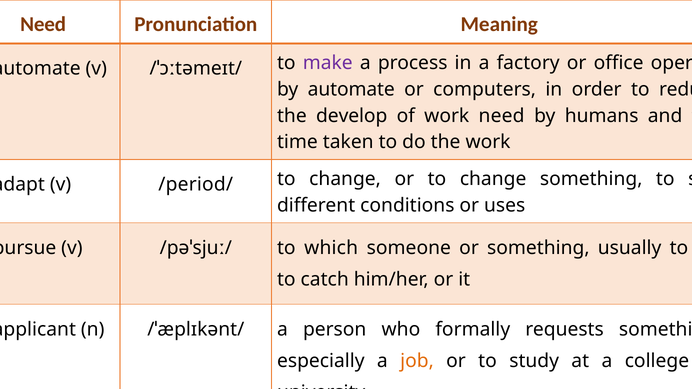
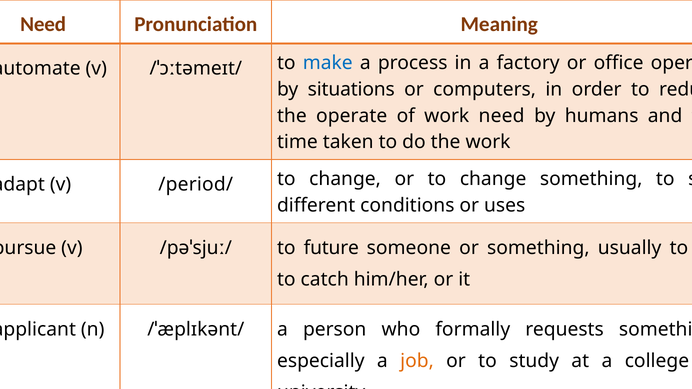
make colour: purple -> blue
by automate: automate -> situations
the develop: develop -> operate
which: which -> future
